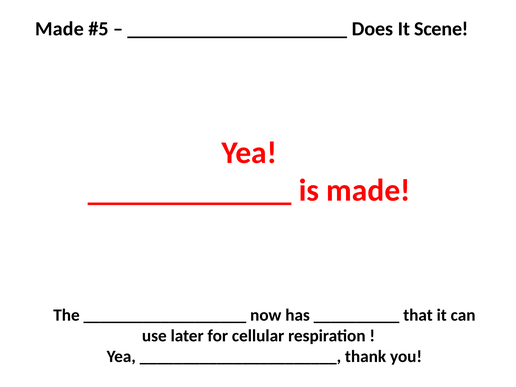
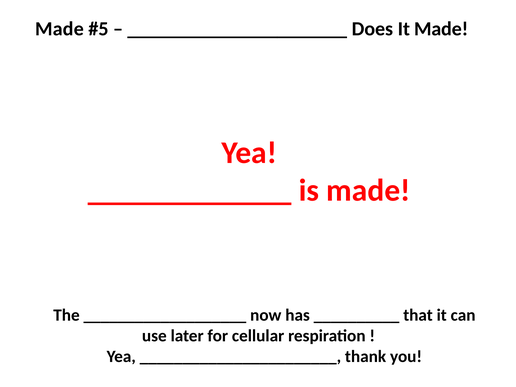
It Scene: Scene -> Made
